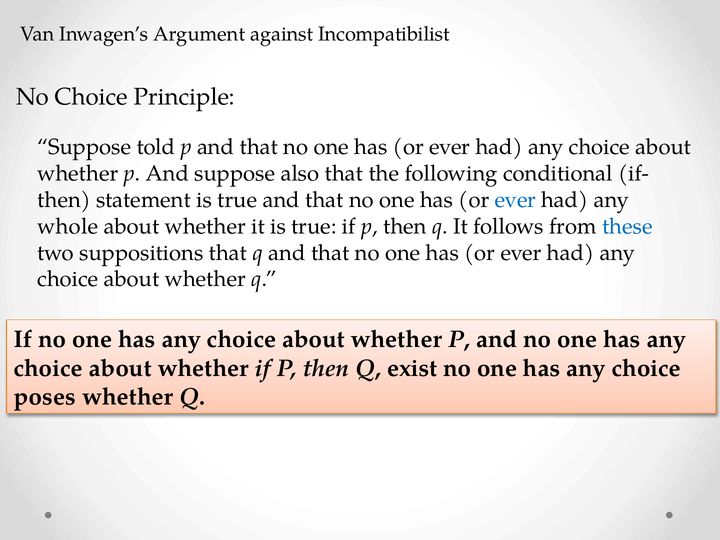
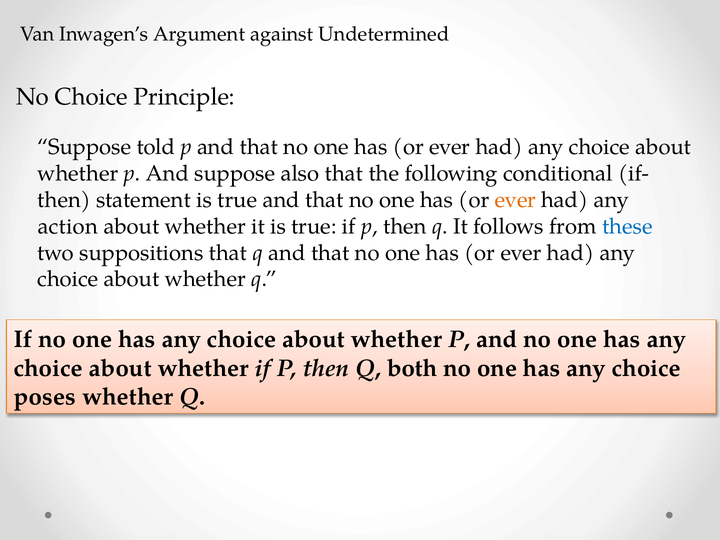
Incompatibilist: Incompatibilist -> Undetermined
ever at (515, 200) colour: blue -> orange
whole: whole -> action
exist: exist -> both
